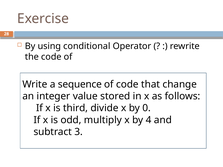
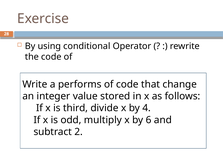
sequence: sequence -> performs
0: 0 -> 4
4: 4 -> 6
3: 3 -> 2
